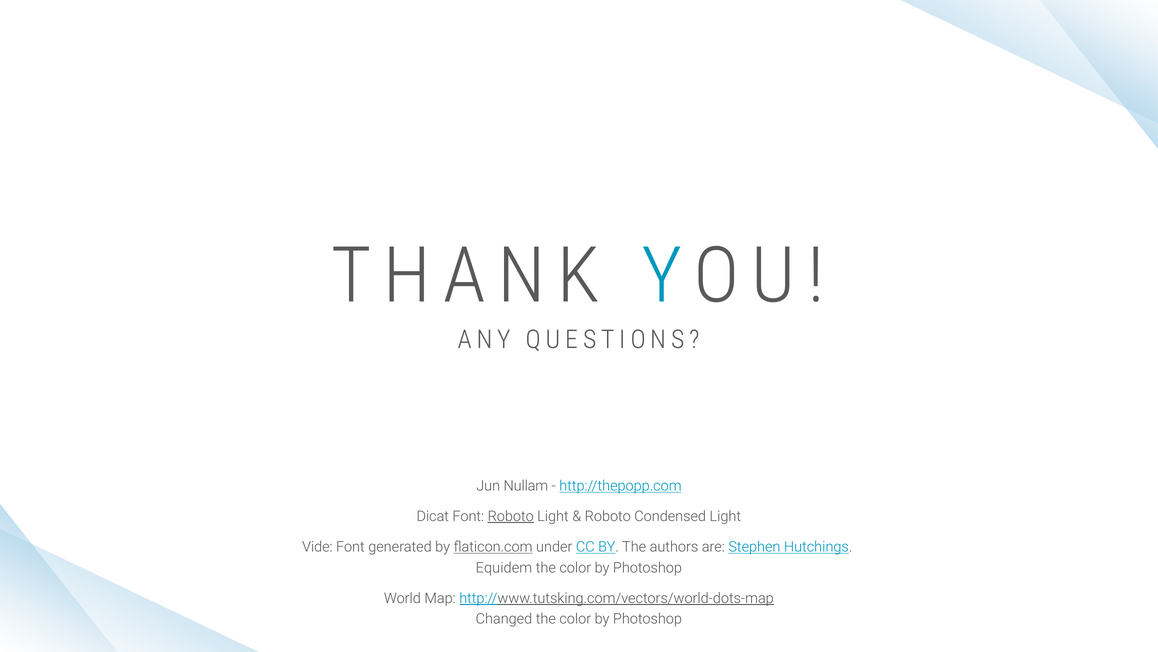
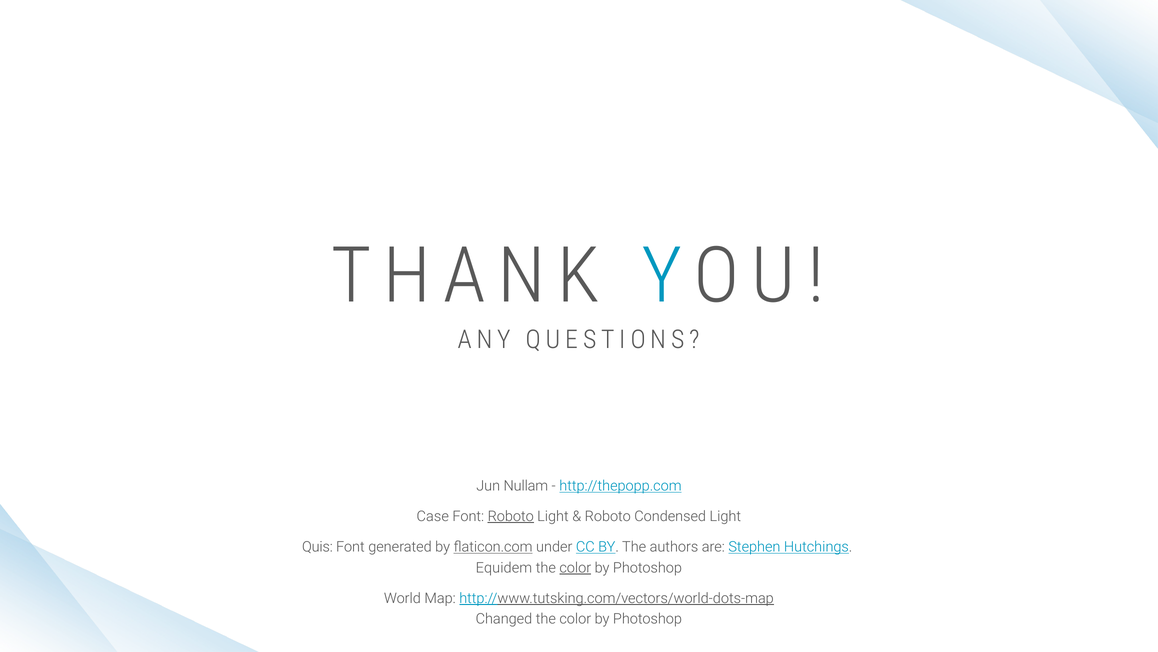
Dicat: Dicat -> Case
Vide: Vide -> Quis
color at (575, 567) underline: none -> present
